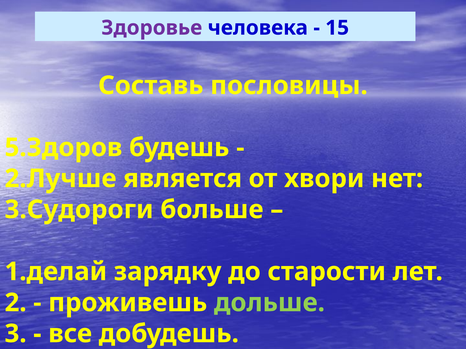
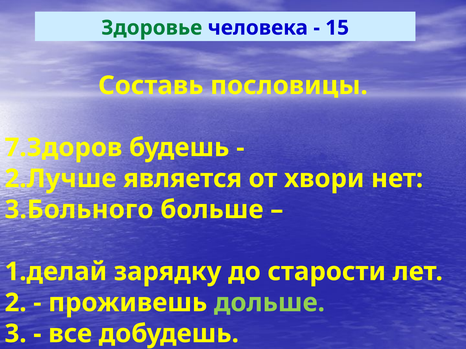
Здоровье colour: purple -> green
5.Здоров: 5.Здоров -> 7.Здоров
3.Судороги: 3.Судороги -> 3.Больного
